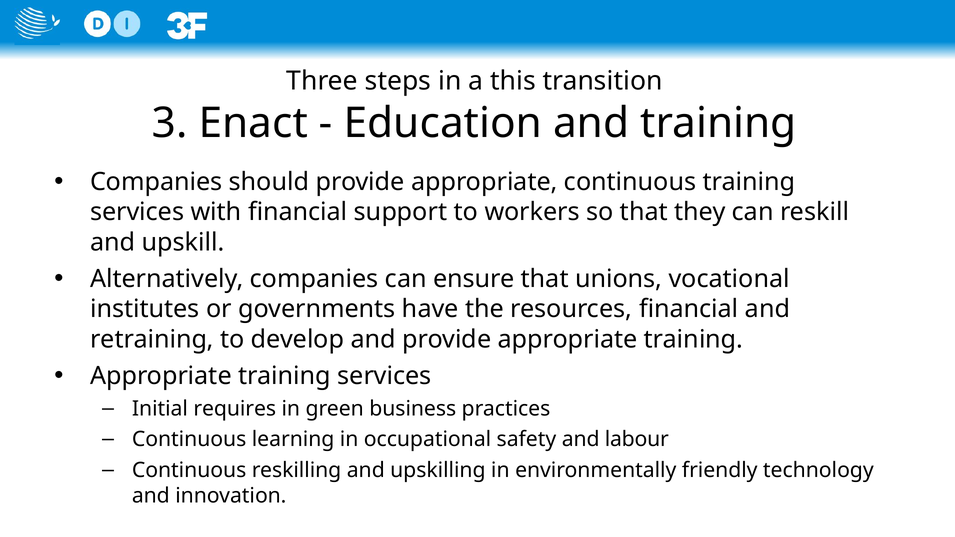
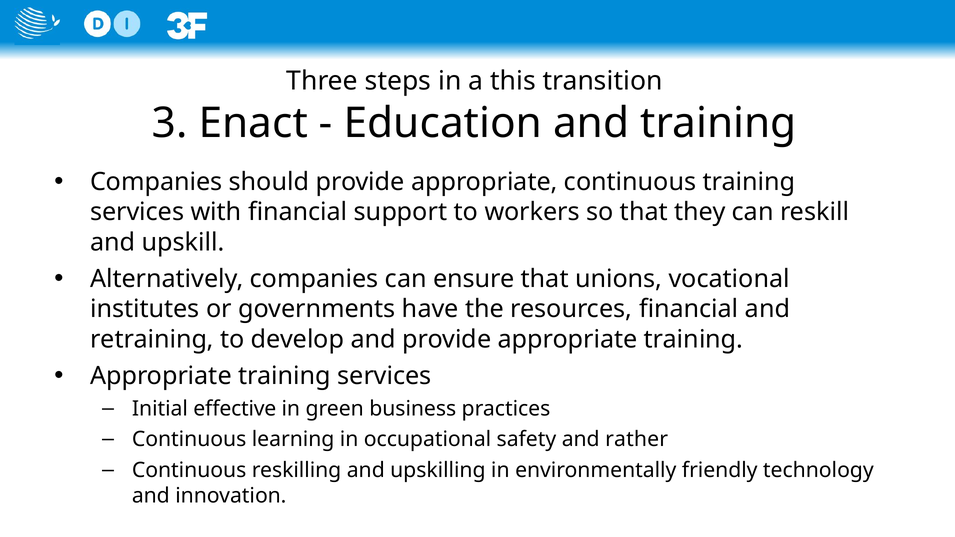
requires: requires -> eﬀective
labour: labour -> rather
